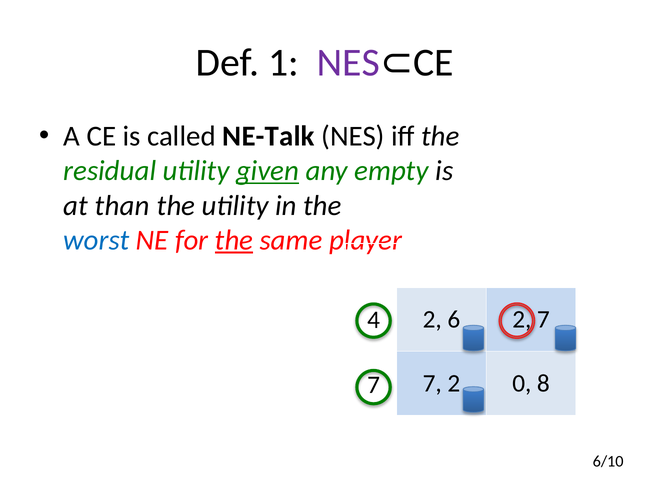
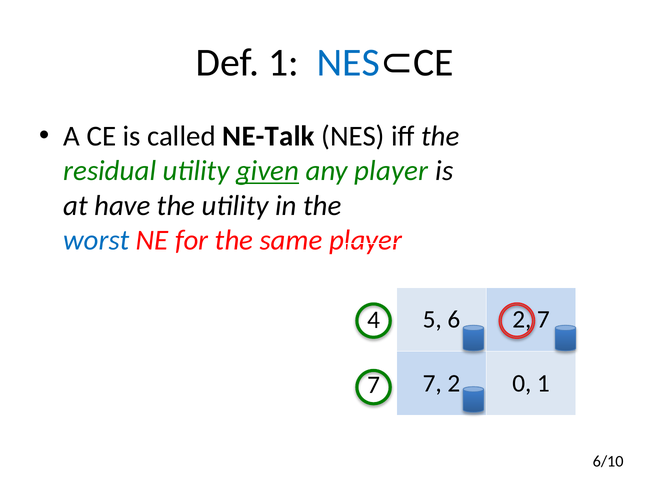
NES at (348, 63) colour: purple -> blue
any empty: empty -> player
than: than -> have
the at (234, 240) underline: present -> none
2 at (432, 320): 2 -> 5
0 8: 8 -> 1
